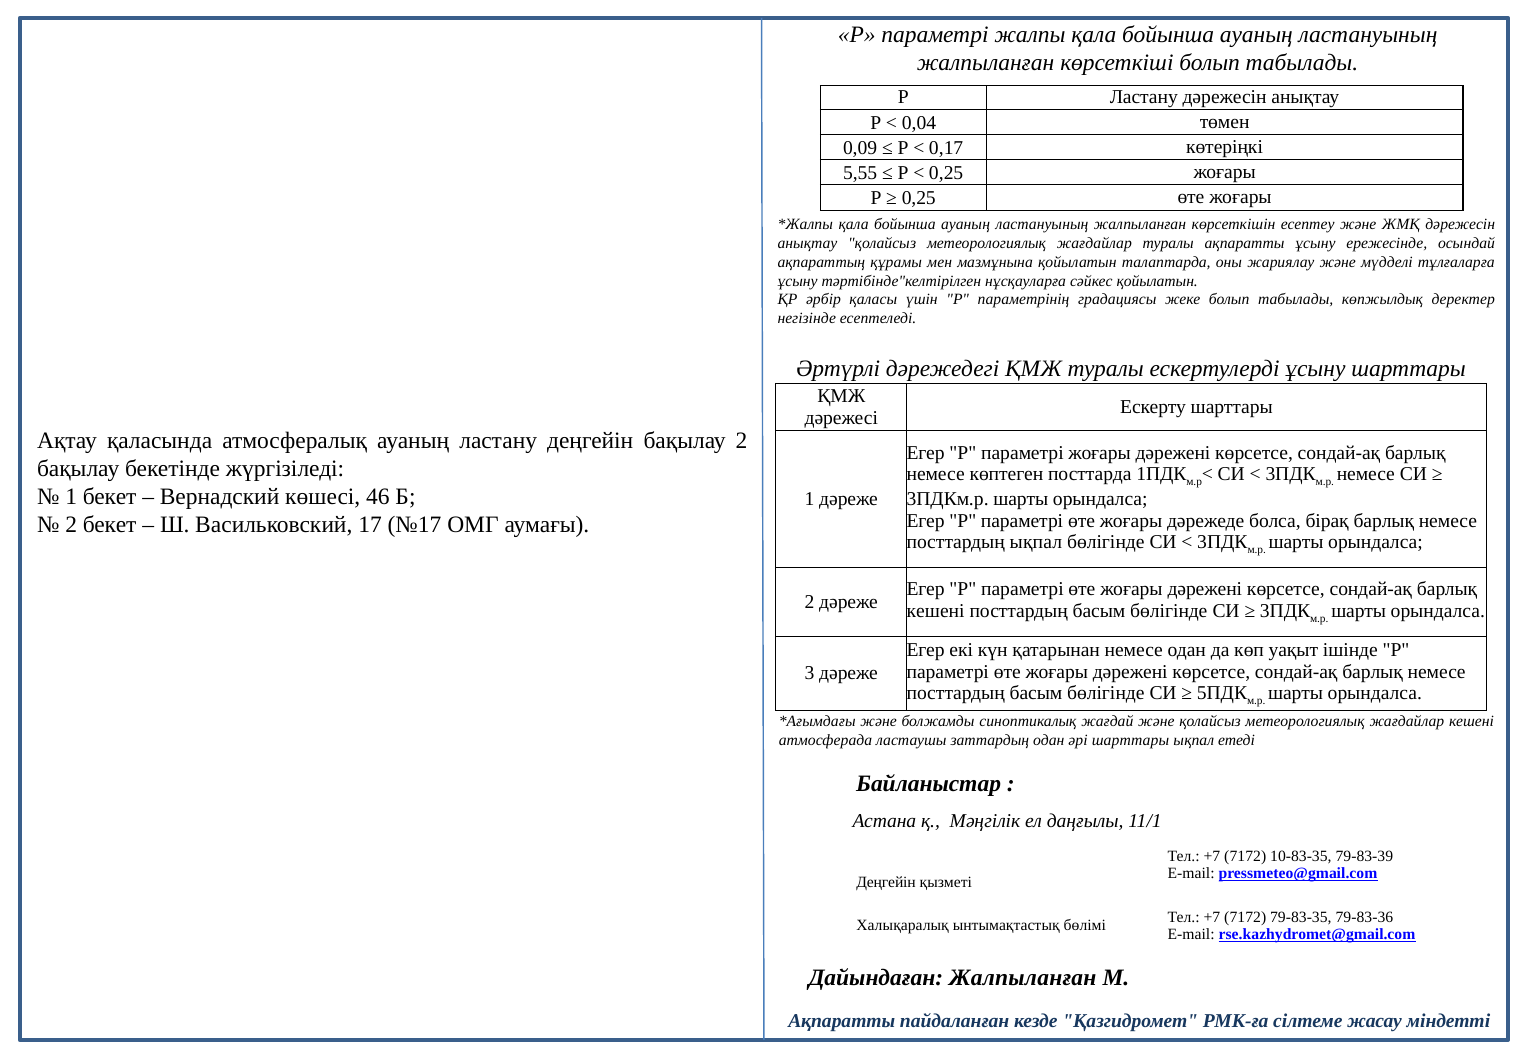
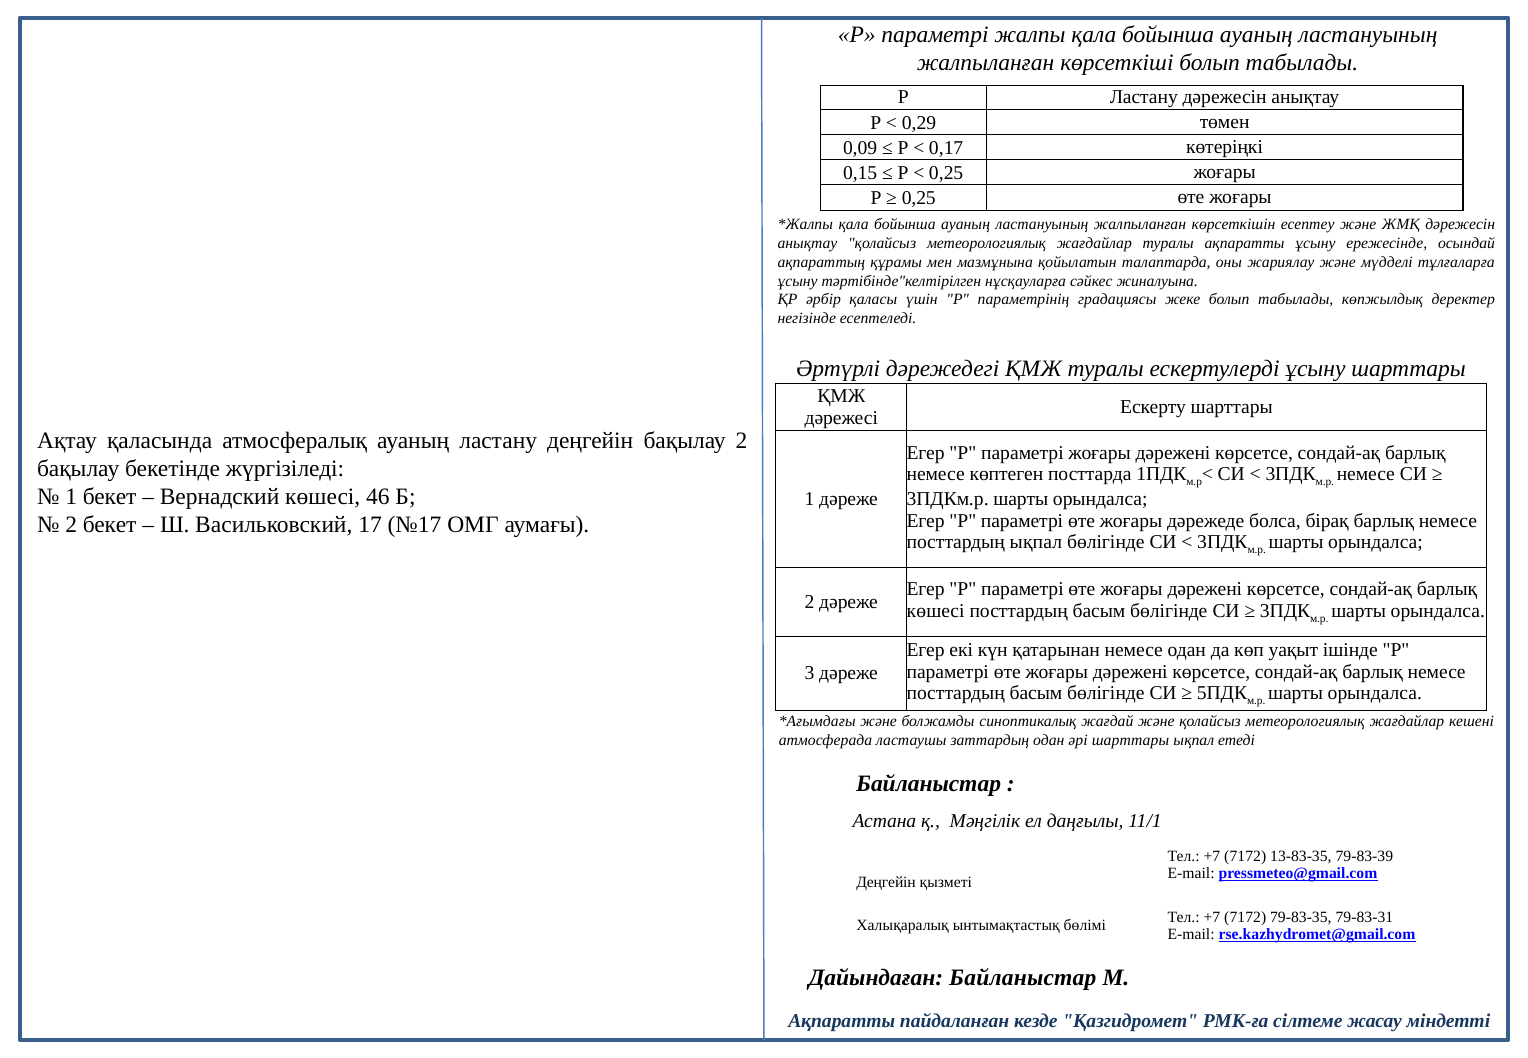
0,04: 0,04 -> 0,29
5,55: 5,55 -> 0,15
сәйкес қойылатын: қойылатын -> жиналуына
кешені at (936, 611): кешені -> көшесі
10-83-35: 10-83-35 -> 13-83-35
79-83-36: 79-83-36 -> 79-83-31
Дайындаған Жалпыланған: Жалпыланған -> Байланыстар
